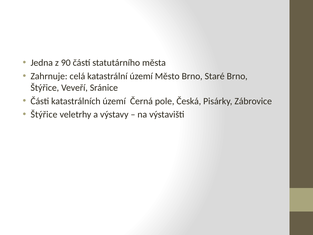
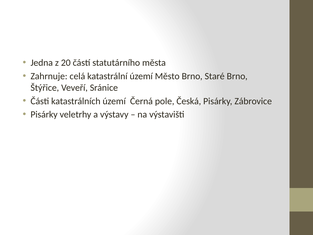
90: 90 -> 20
Štýřice at (44, 114): Štýřice -> Pisárky
